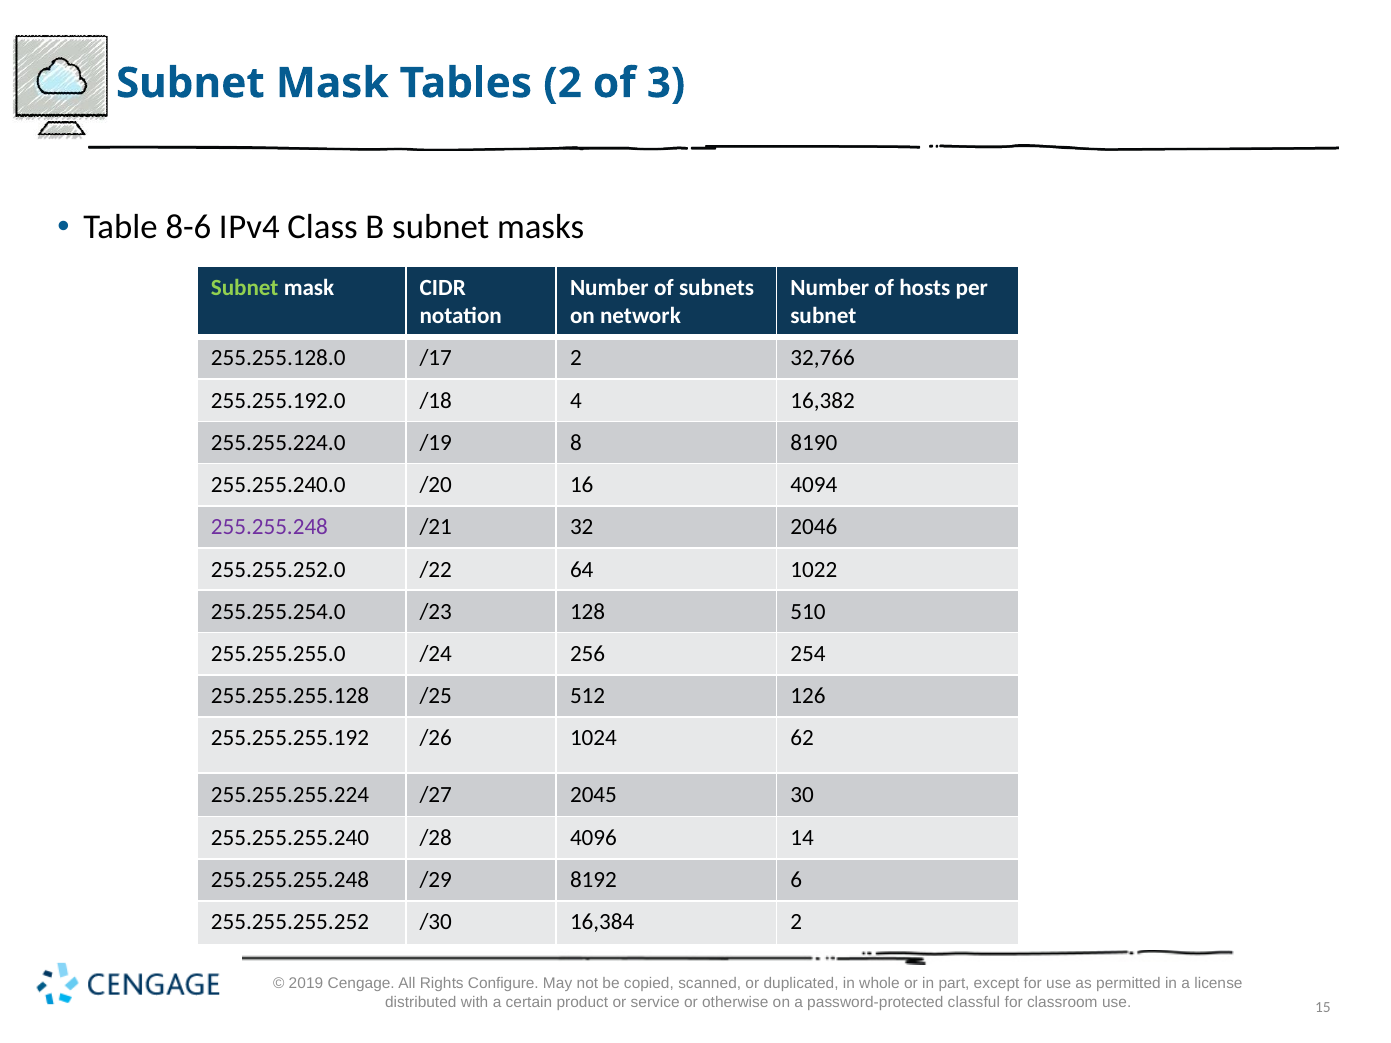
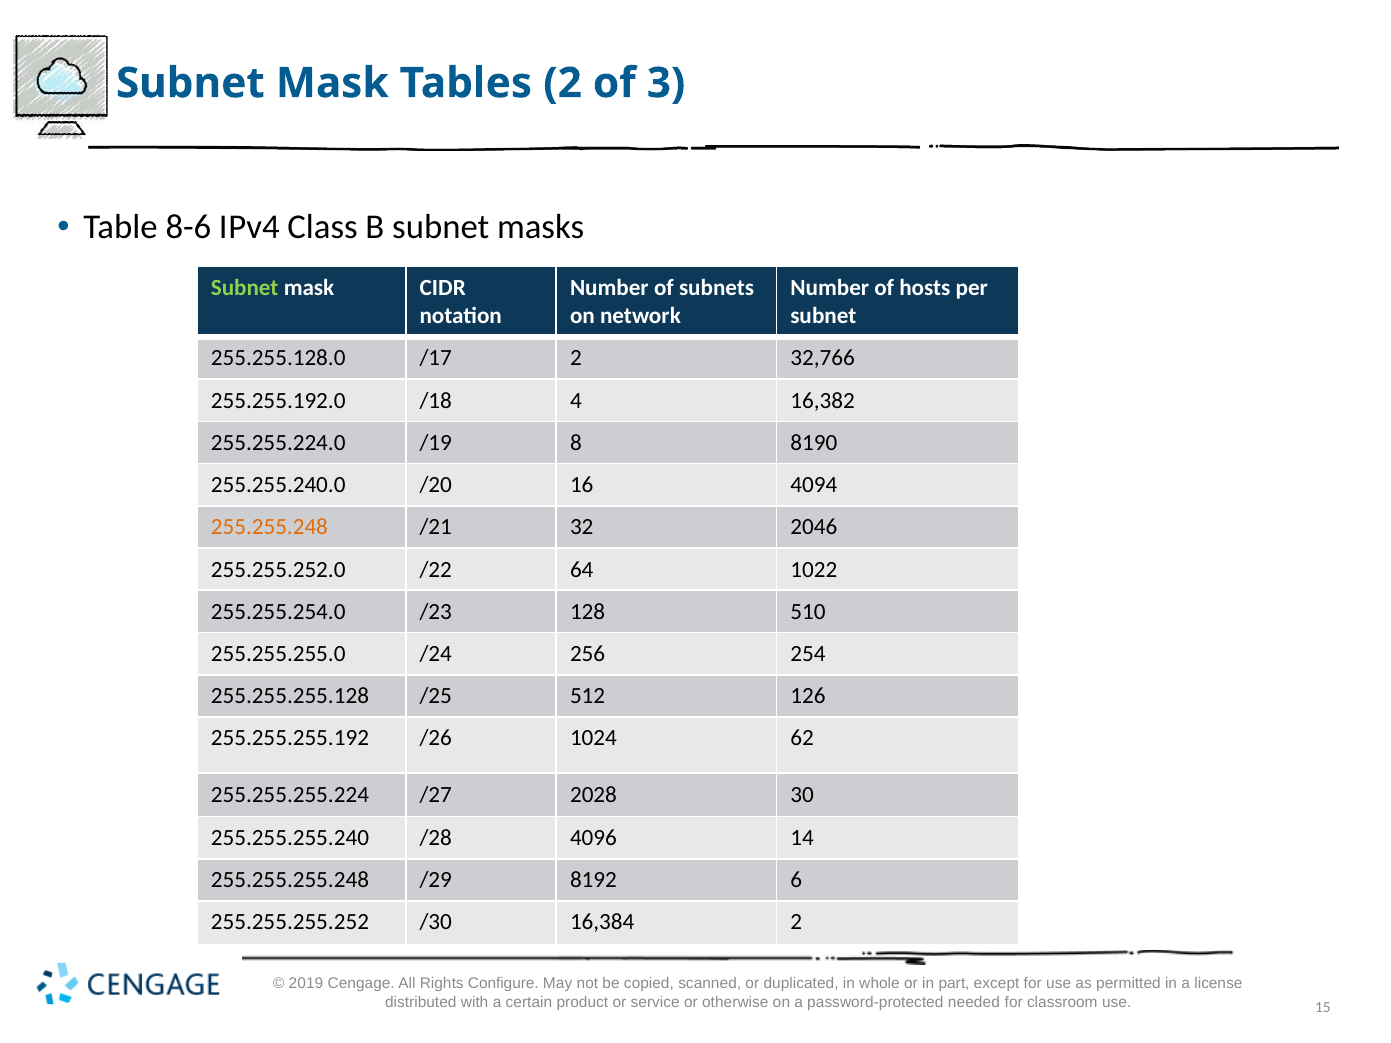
255.255.248 colour: purple -> orange
2045: 2045 -> 2028
classful: classful -> needed
